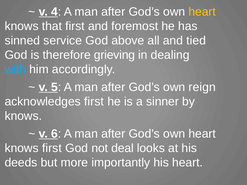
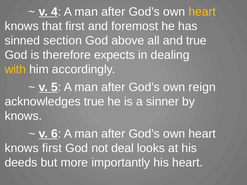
service: service -> section
and tied: tied -> true
grieving: grieving -> expects
with colour: light blue -> yellow
acknowledges first: first -> true
